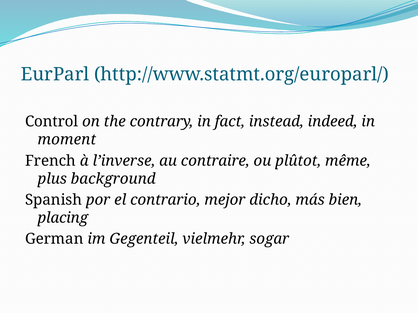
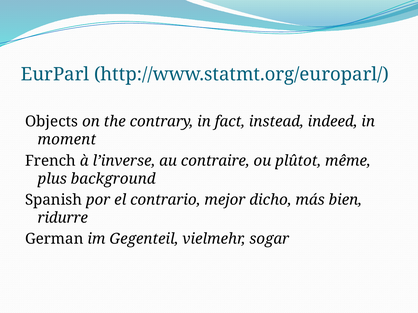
Control: Control -> Objects
placing: placing -> ridurre
